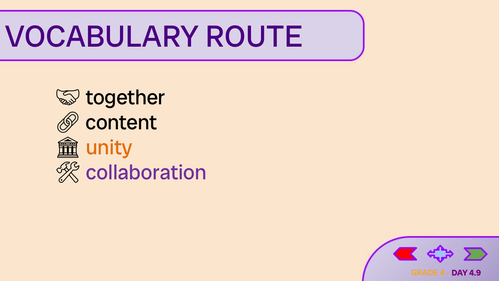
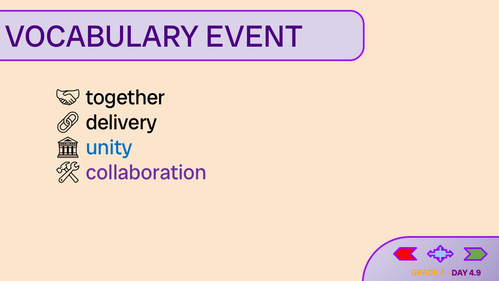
ROUTE: ROUTE -> EVENT
content: content -> delivery
unity colour: orange -> blue
